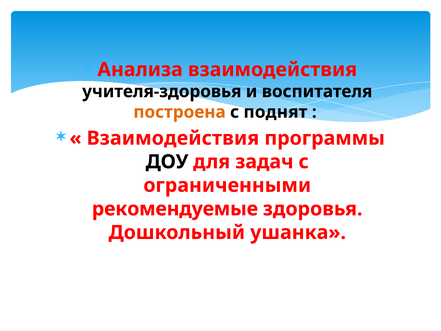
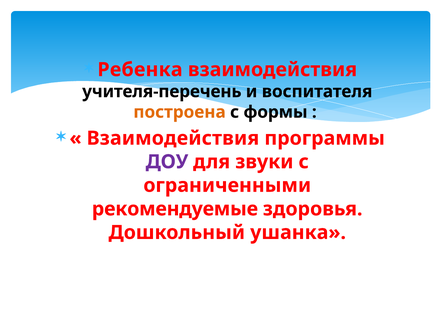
Анализа: Анализа -> Ребенка
учителя-здоровья: учителя-здоровья -> учителя-перечень
поднят: поднят -> формы
ДОУ colour: black -> purple
задач: задач -> звуки
